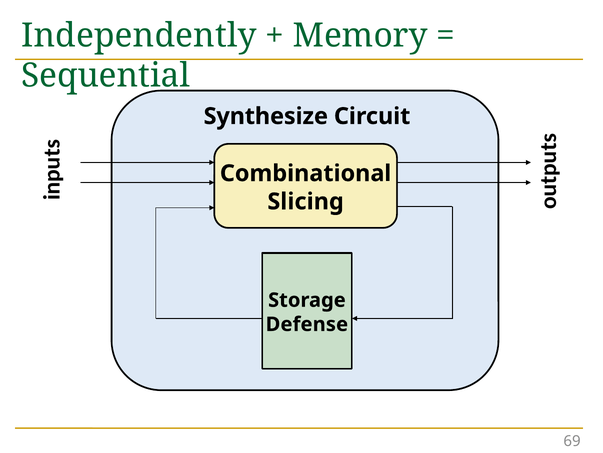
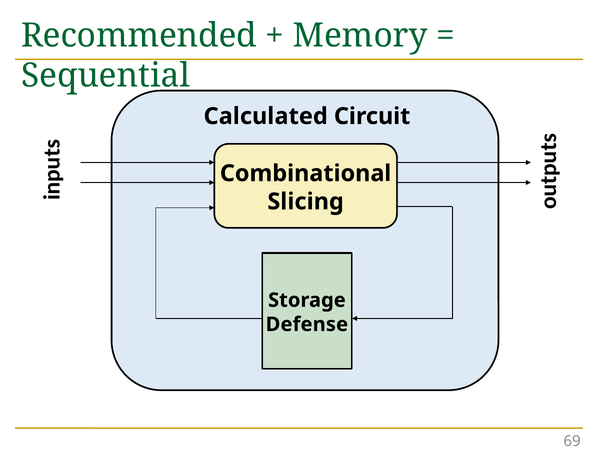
Independently: Independently -> Recommended
Synthesize: Synthesize -> Calculated
